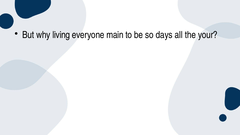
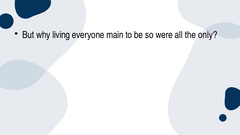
days: days -> were
your: your -> only
